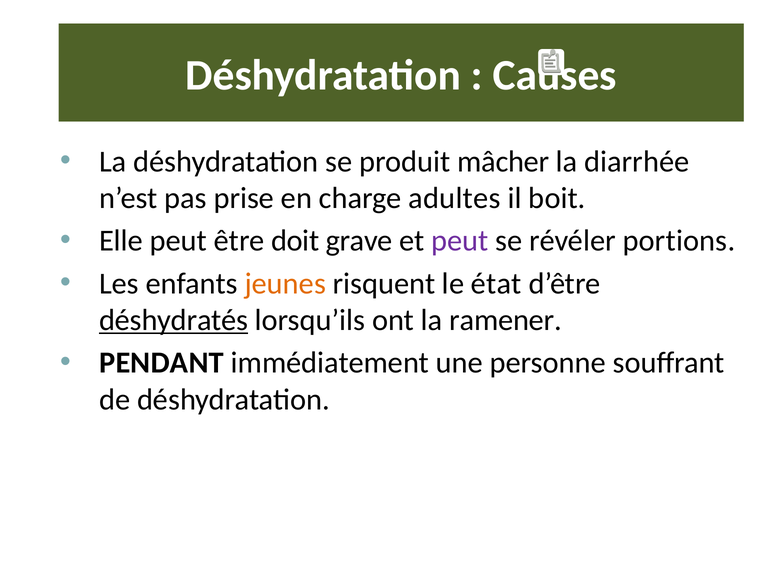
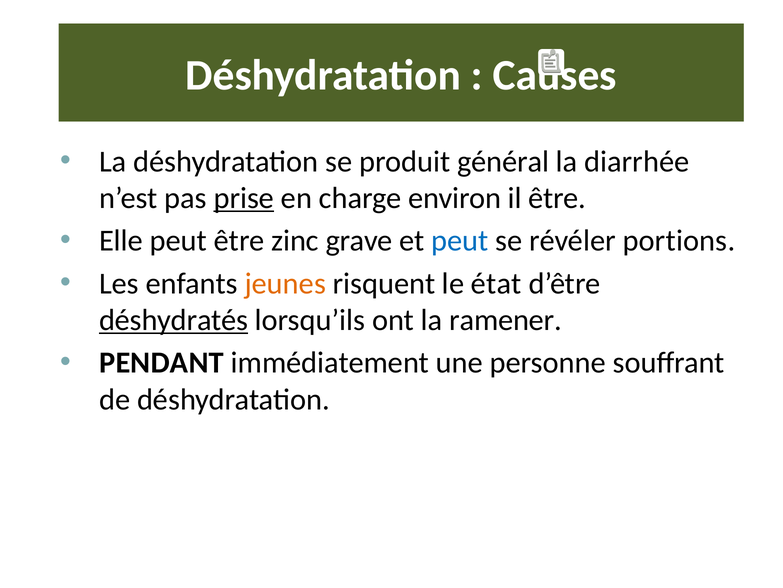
mâcher: mâcher -> général
prise underline: none -> present
adultes: adultes -> environ
il boit: boit -> être
doit: doit -> zinc
peut at (460, 241) colour: purple -> blue
